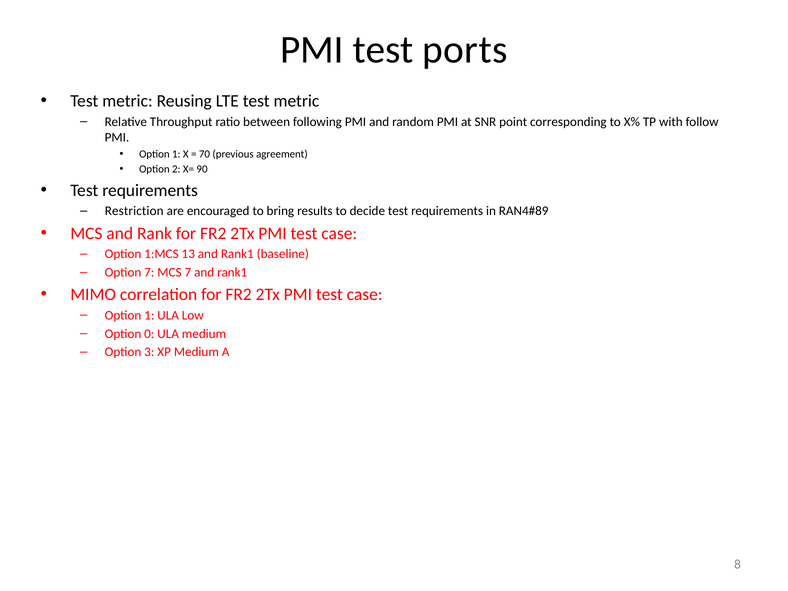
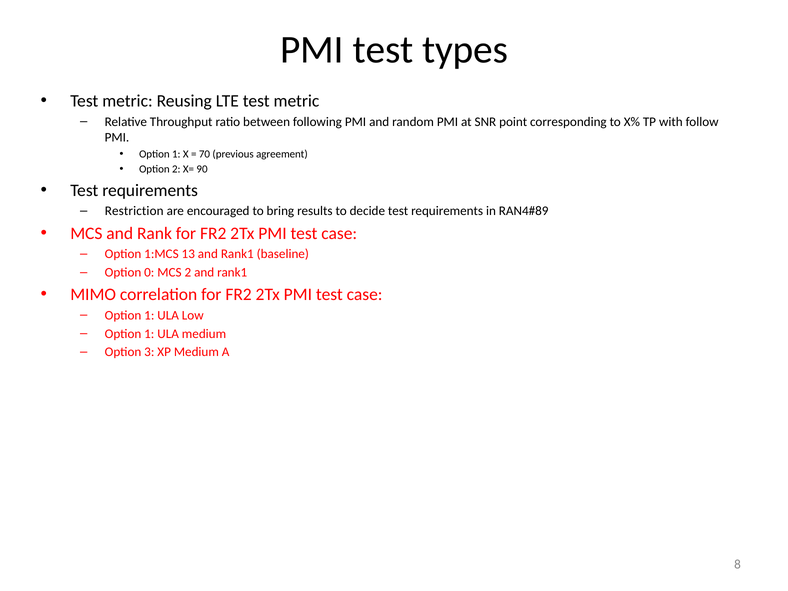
ports: ports -> types
Option 7: 7 -> 0
MCS 7: 7 -> 2
0 at (149, 334): 0 -> 1
